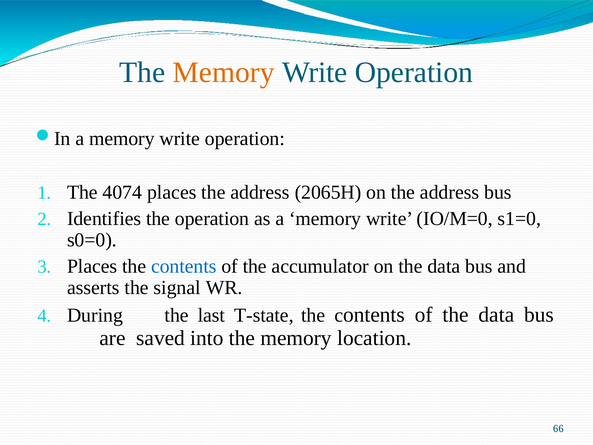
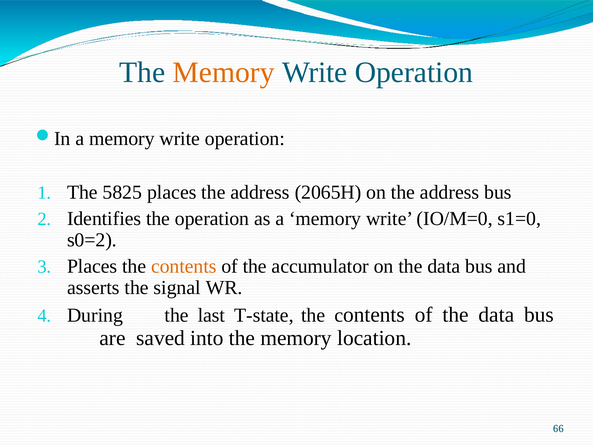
4074: 4074 -> 5825
s0=0: s0=0 -> s0=2
contents at (184, 266) colour: blue -> orange
